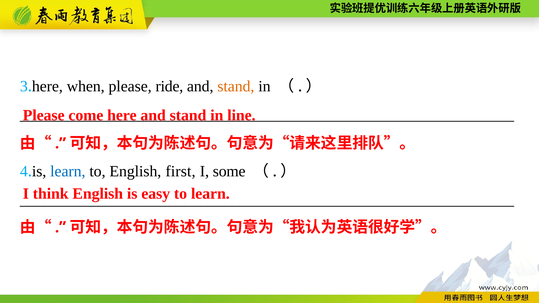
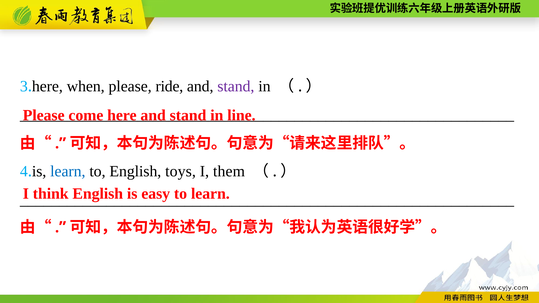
stand at (236, 86) colour: orange -> purple
first: first -> toys
some: some -> them
